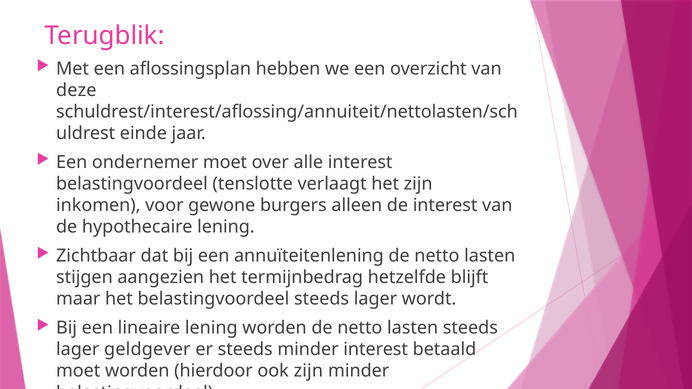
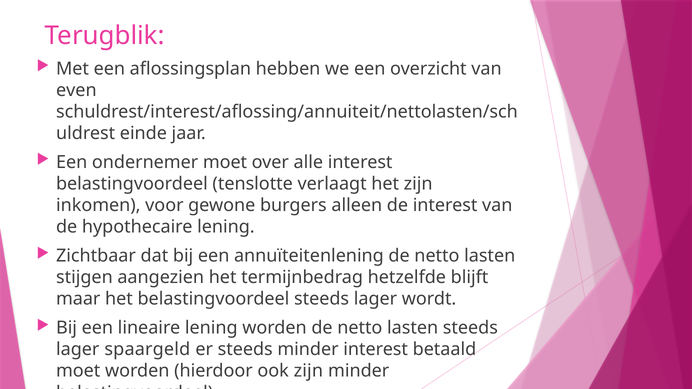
deze: deze -> even
geldgever: geldgever -> spaargeld
